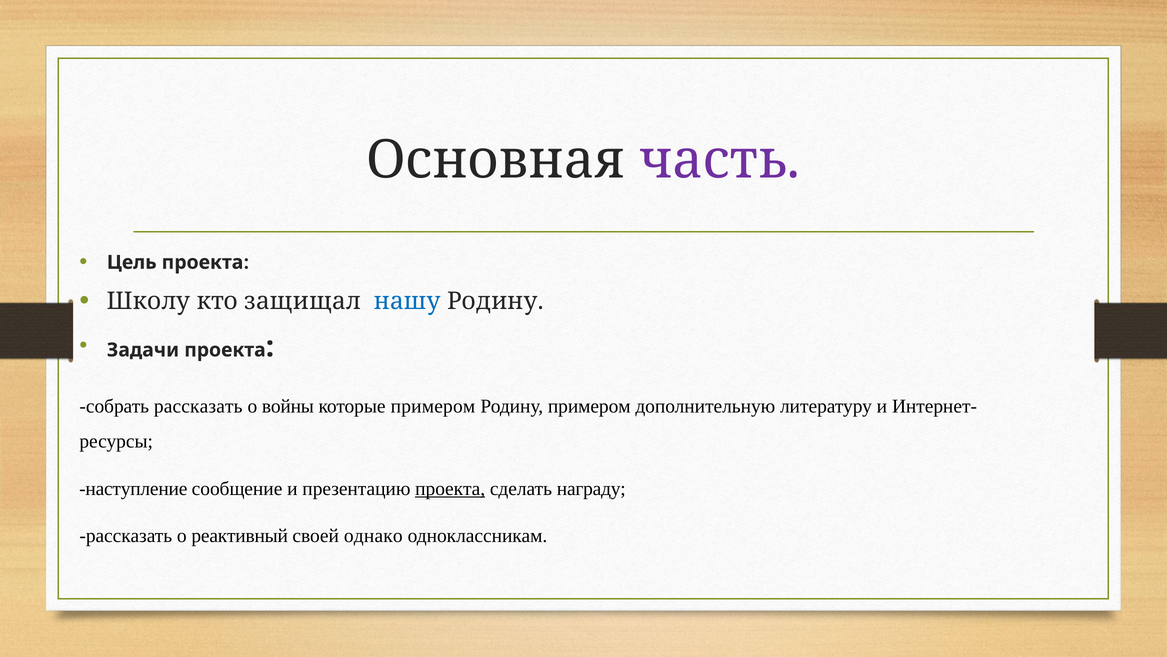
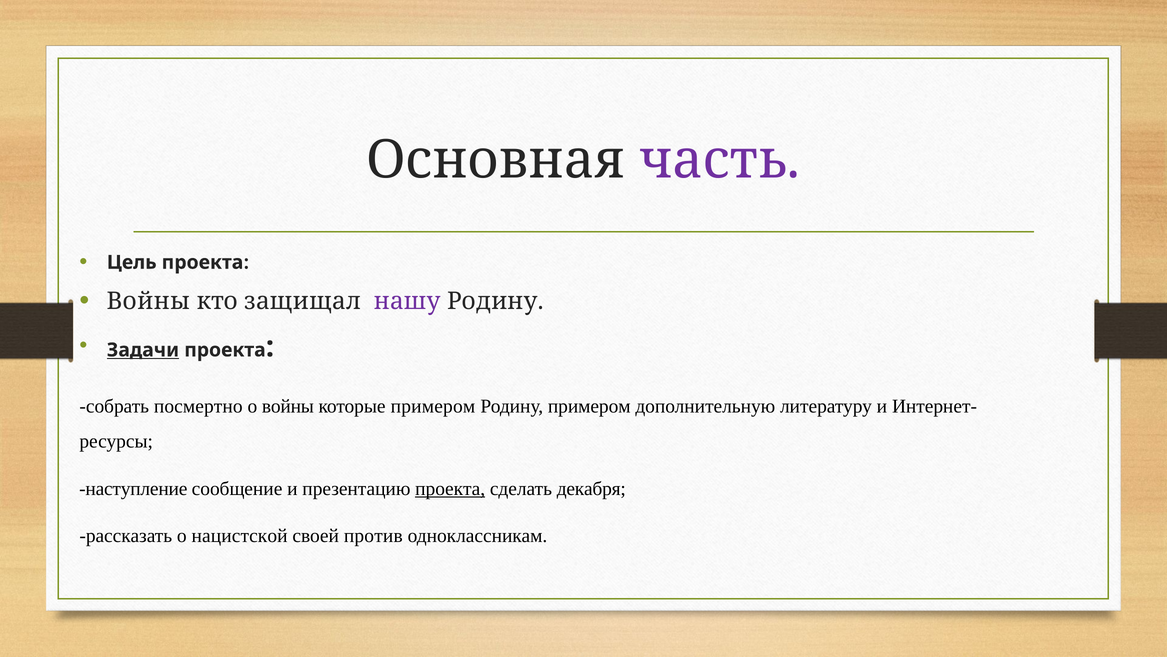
Школу at (149, 301): Школу -> Войны
нашу colour: blue -> purple
Задачи underline: none -> present
собрать рассказать: рассказать -> посмертно
награду: награду -> декабря
реактивный: реактивный -> нацистской
однако: однако -> против
